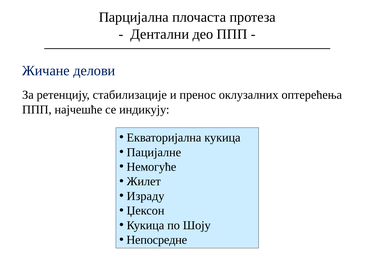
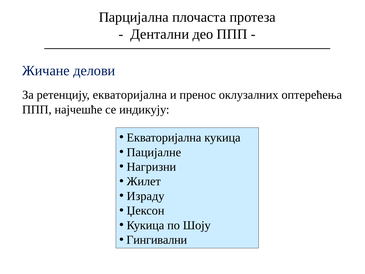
ретенцију стабилизације: стабилизације -> екваторијална
Немогуће: Немогуће -> Нагризни
Непосредне: Непосредне -> Гингивални
